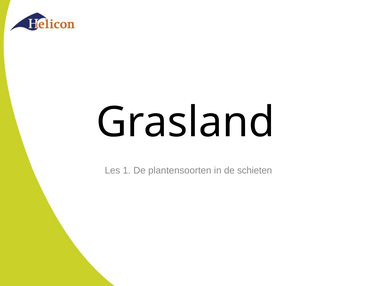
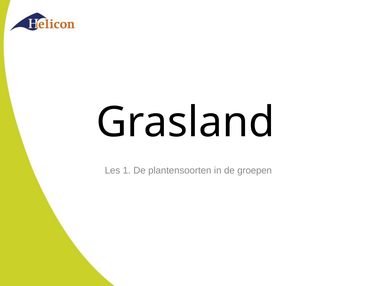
schieten: schieten -> groepen
